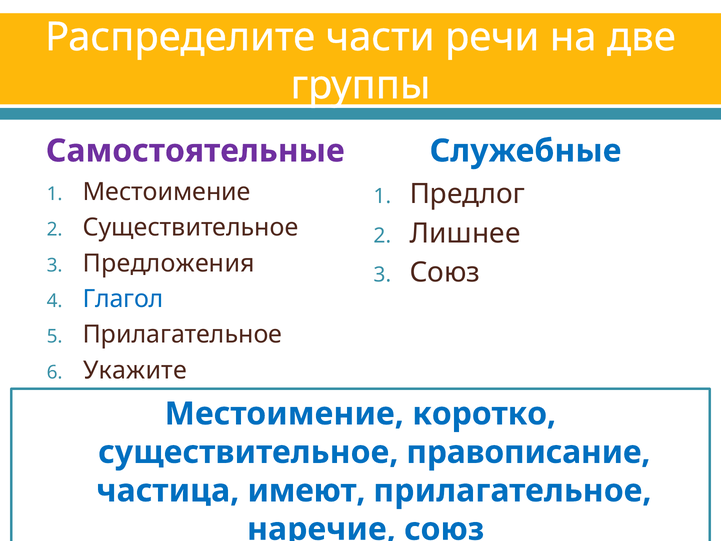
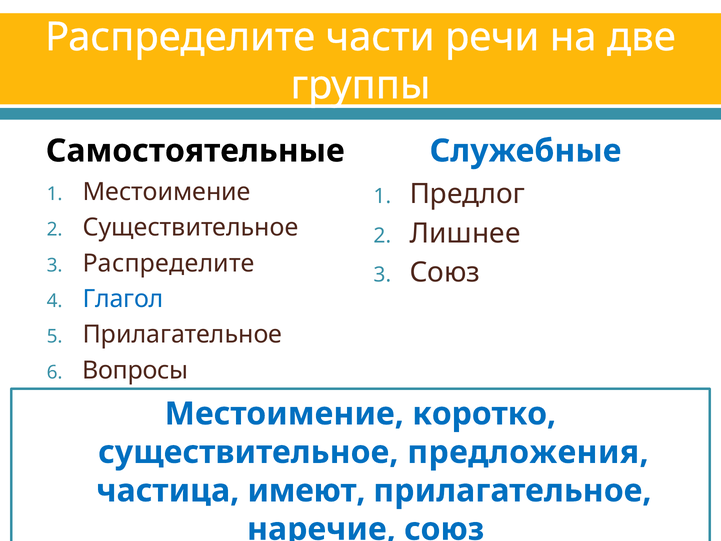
Самостоятельные colour: purple -> black
Предложения at (169, 263): Предложения -> Распределите
Укажите: Укажите -> Вопросы
правописание: правописание -> предложения
